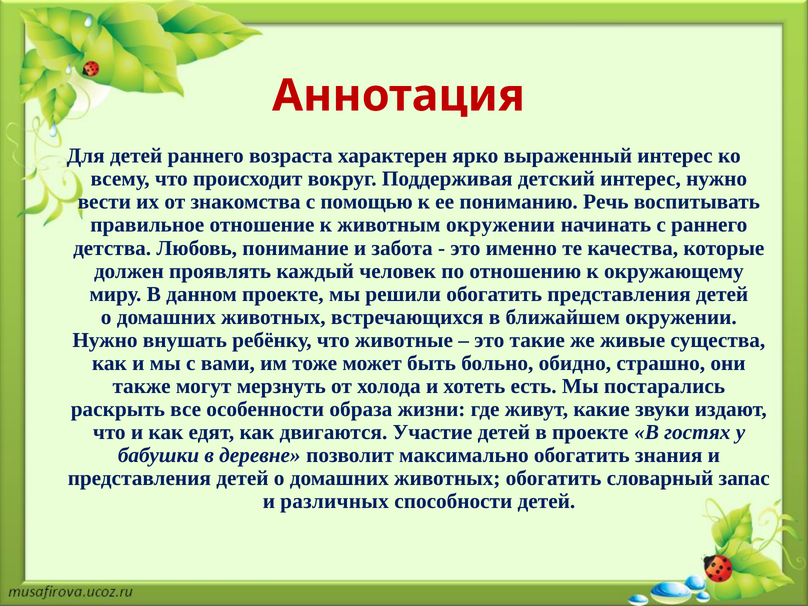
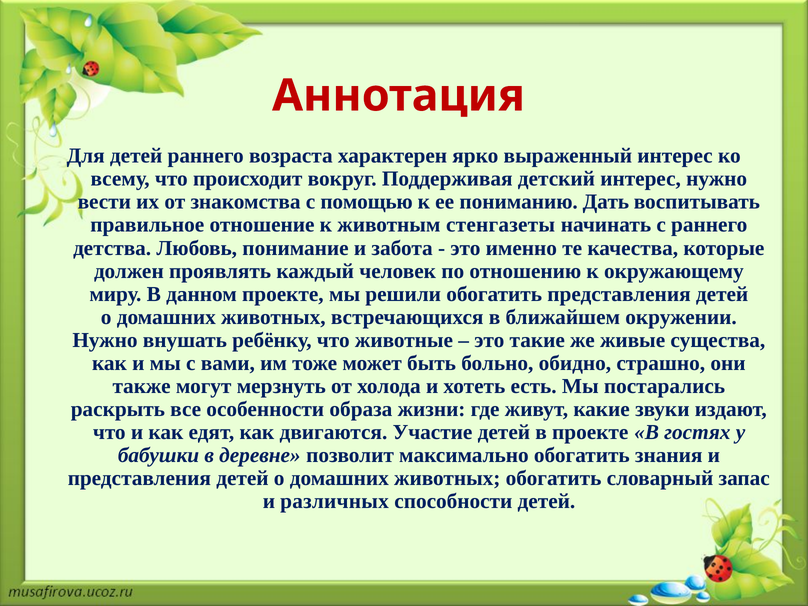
Речь: Речь -> Дать
животным окружении: окружении -> стенгазеты
